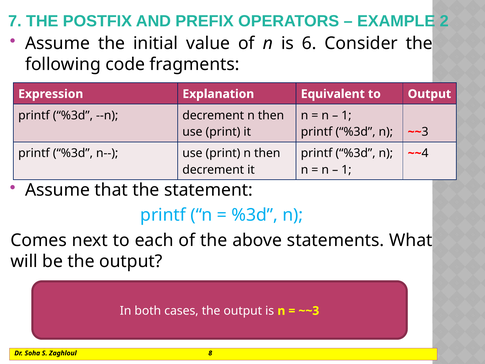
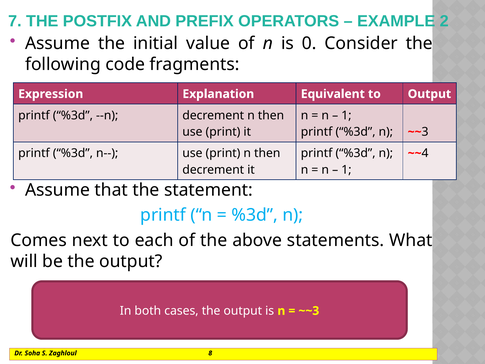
6: 6 -> 0
